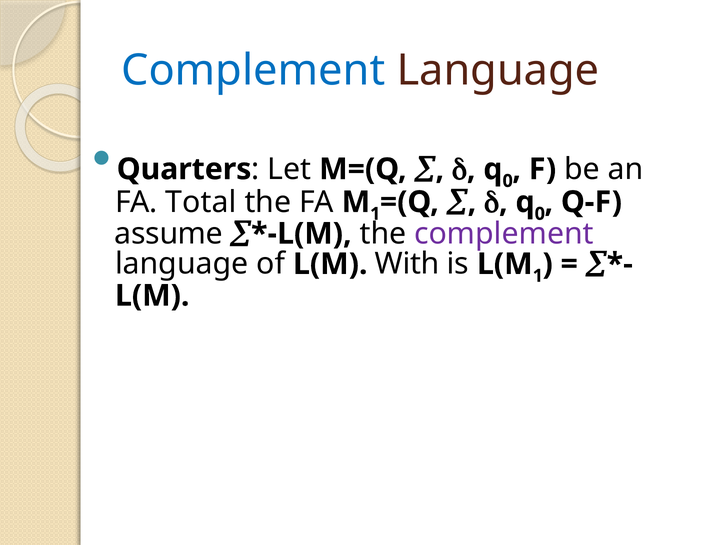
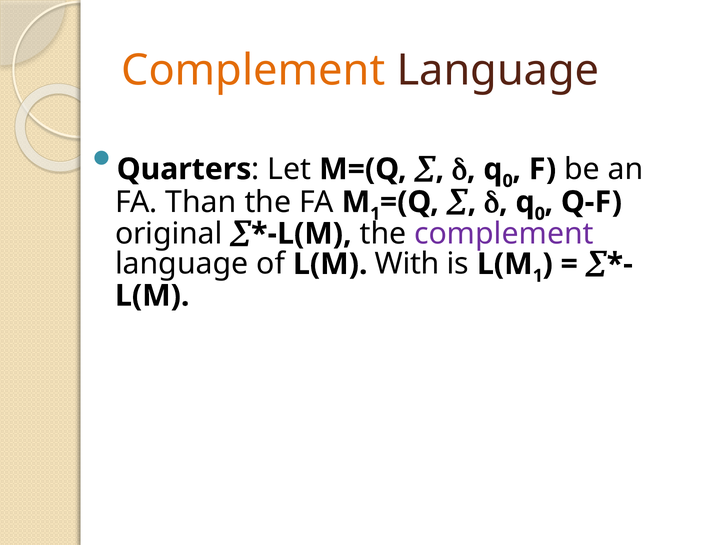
Complement at (253, 70) colour: blue -> orange
Total: Total -> Than
assume: assume -> original
